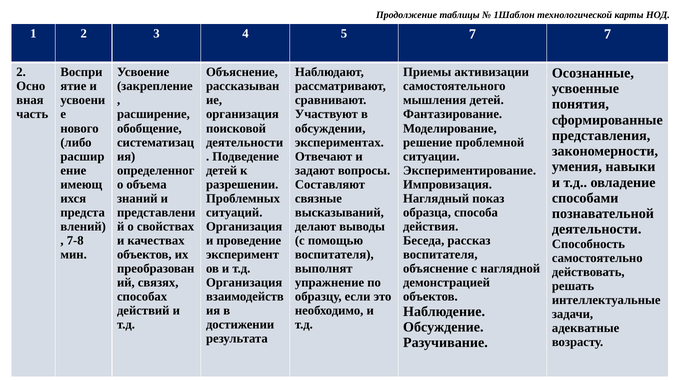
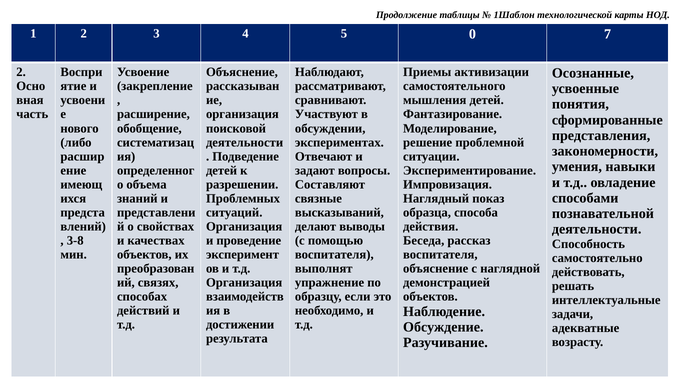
5 7: 7 -> 0
7-8: 7-8 -> 3-8
